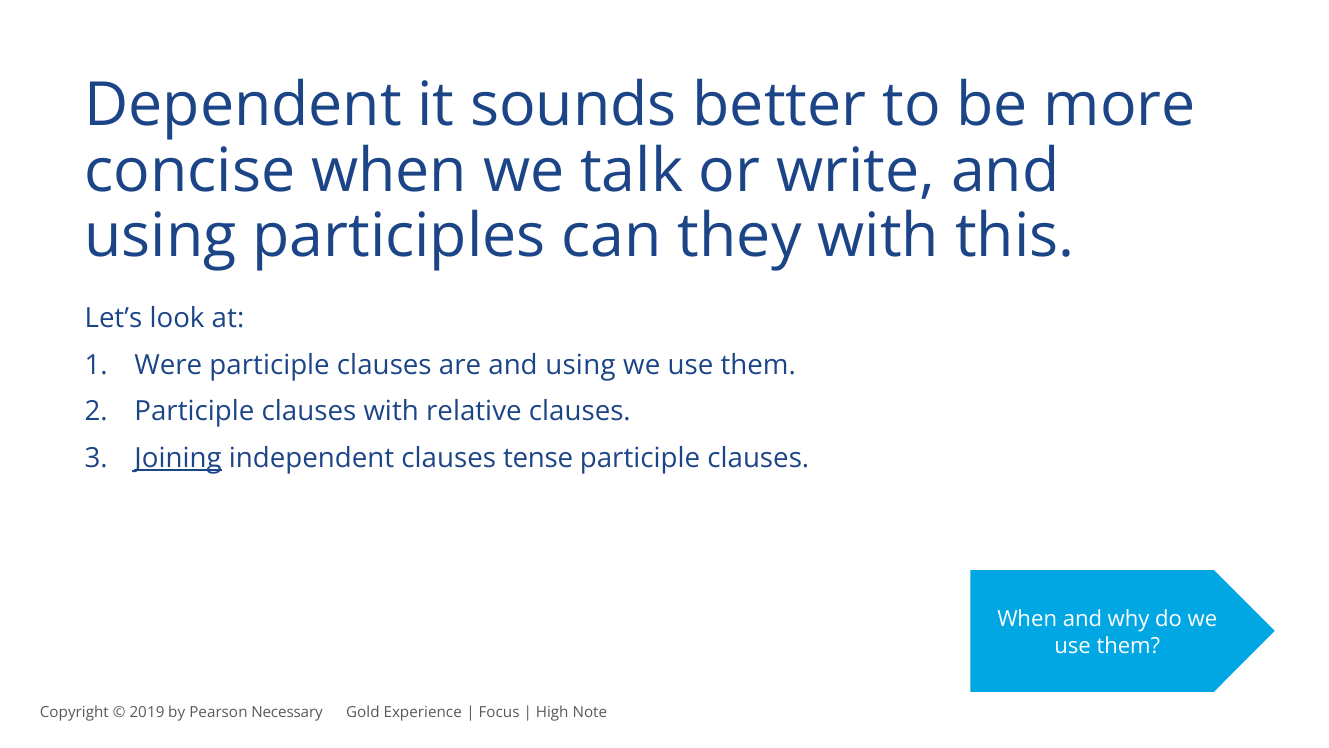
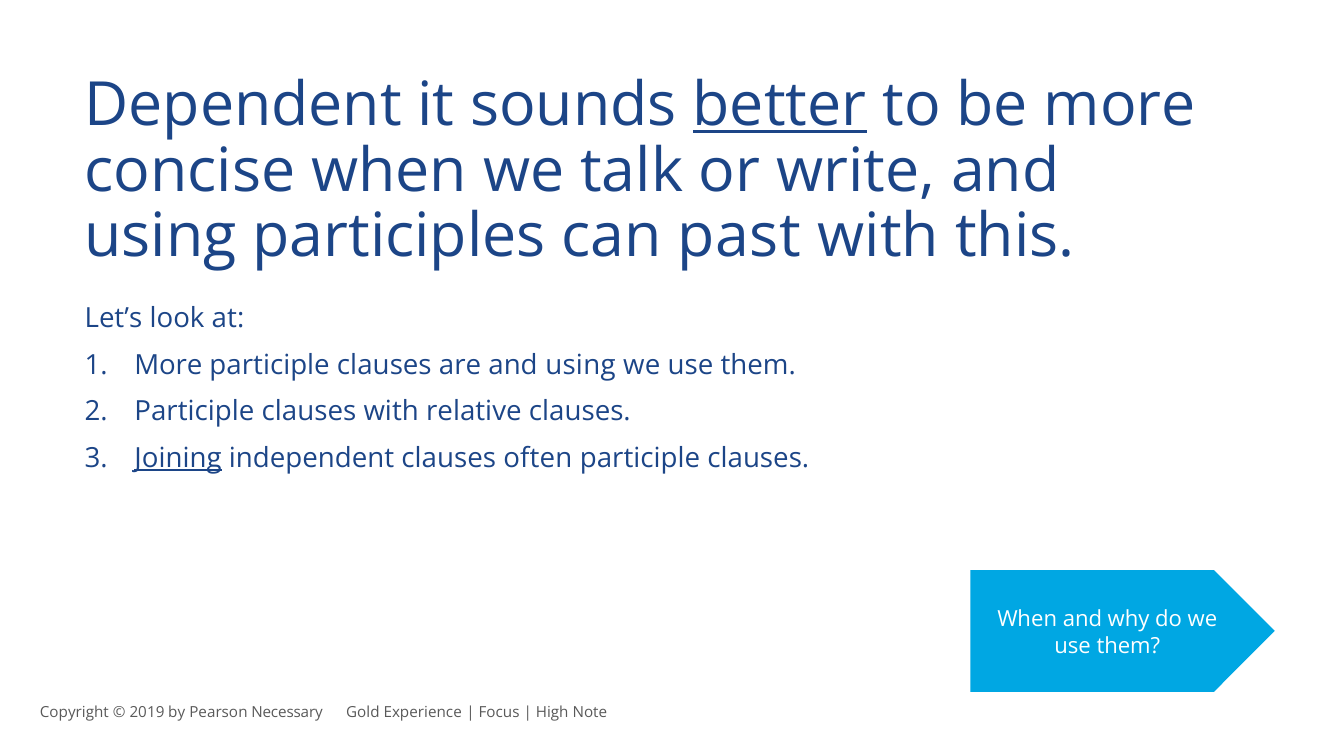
better underline: none -> present
they: they -> past
Were at (168, 365): Were -> More
tense: tense -> often
